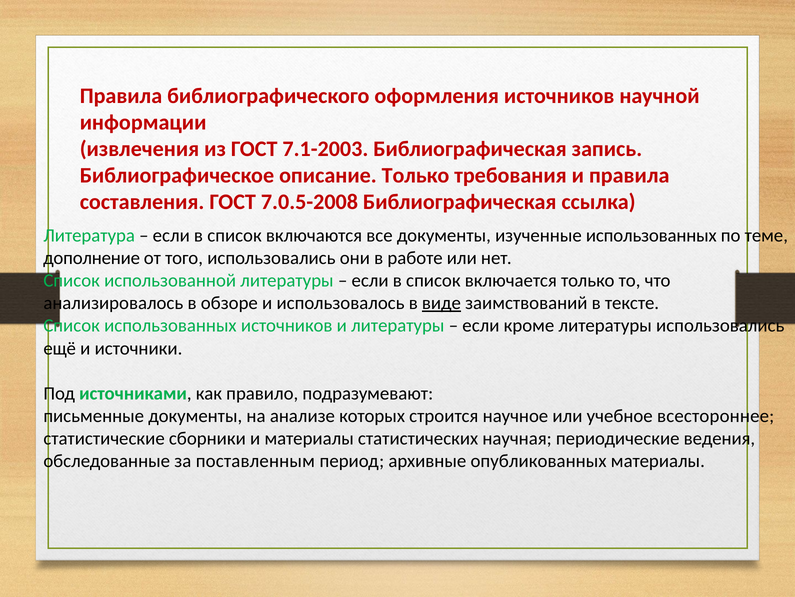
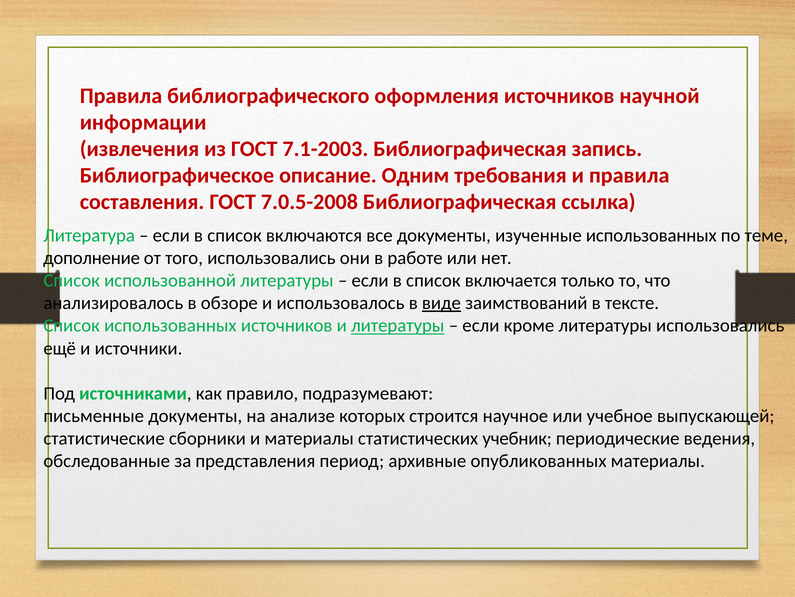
описание Только: Только -> Одним
литературы at (398, 325) underline: none -> present
всестороннее: всестороннее -> выпускающей
научная: научная -> учебник
поставленным: поставленным -> представления
